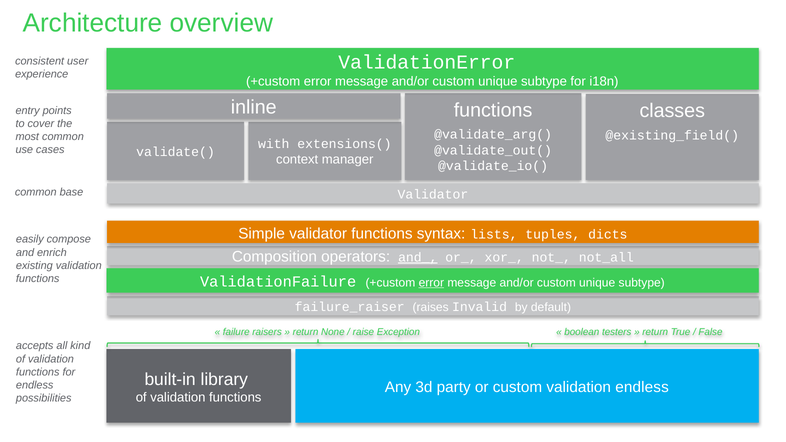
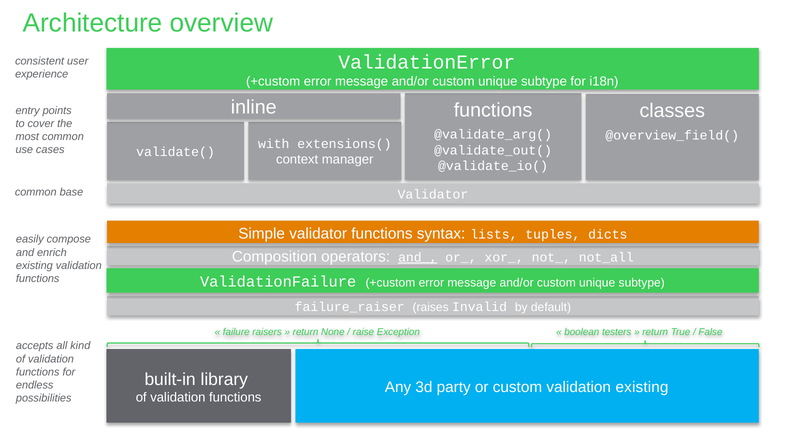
@existing_field(: @existing_field( -> @overview_field(
error at (431, 283) underline: present -> none
validation endless: endless -> existing
